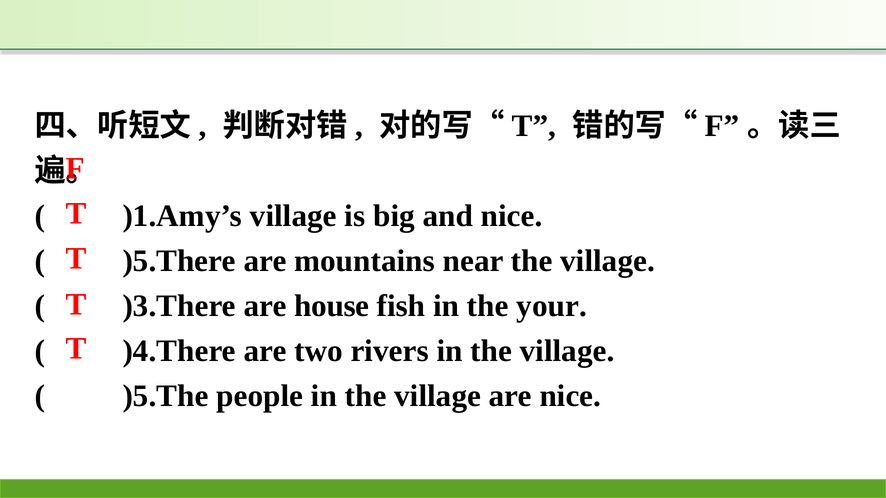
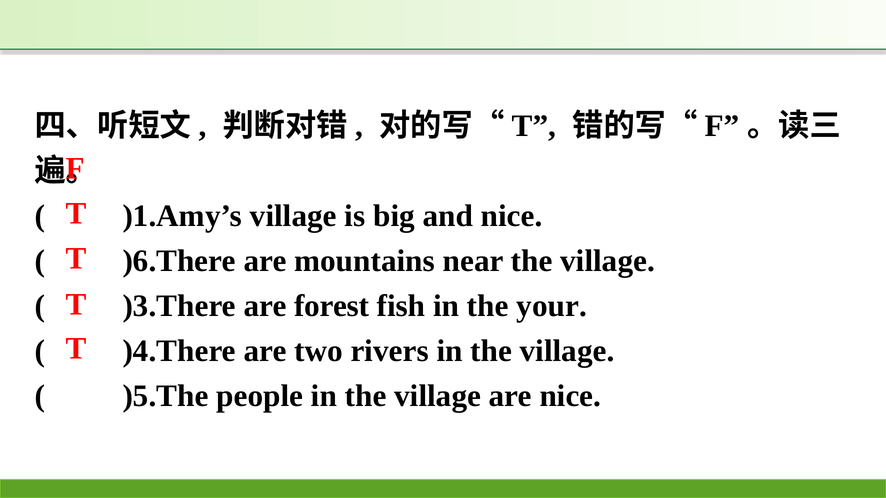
)5.There: )5.There -> )6.There
house: house -> forest
